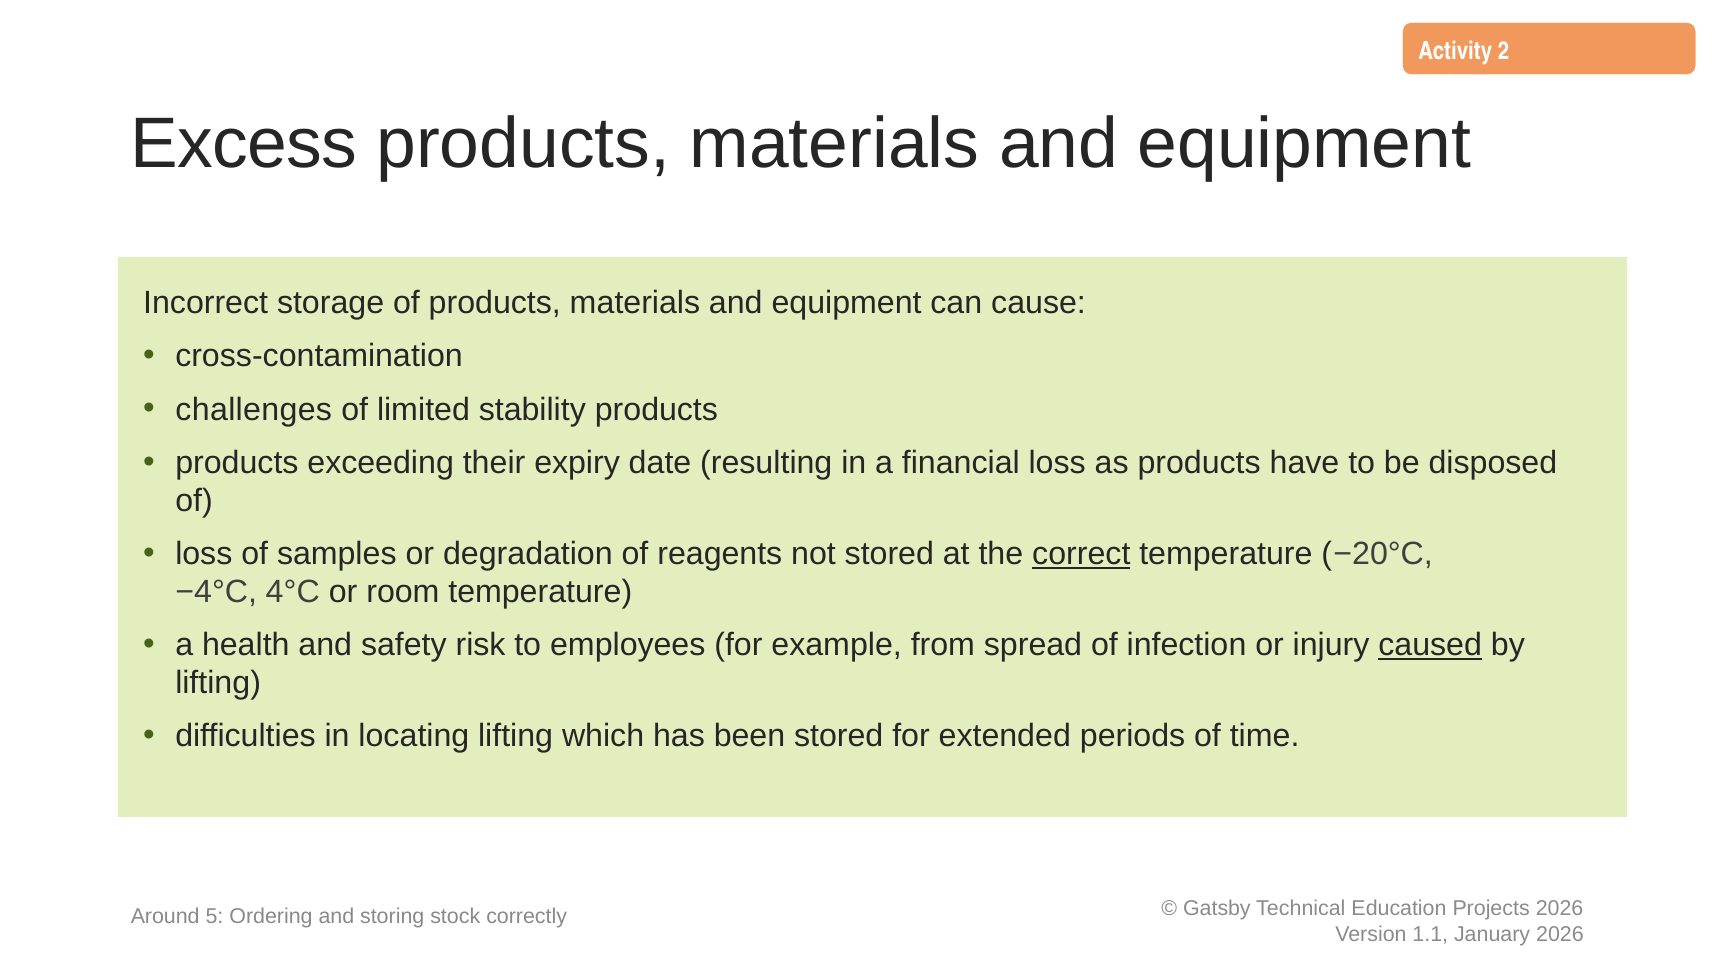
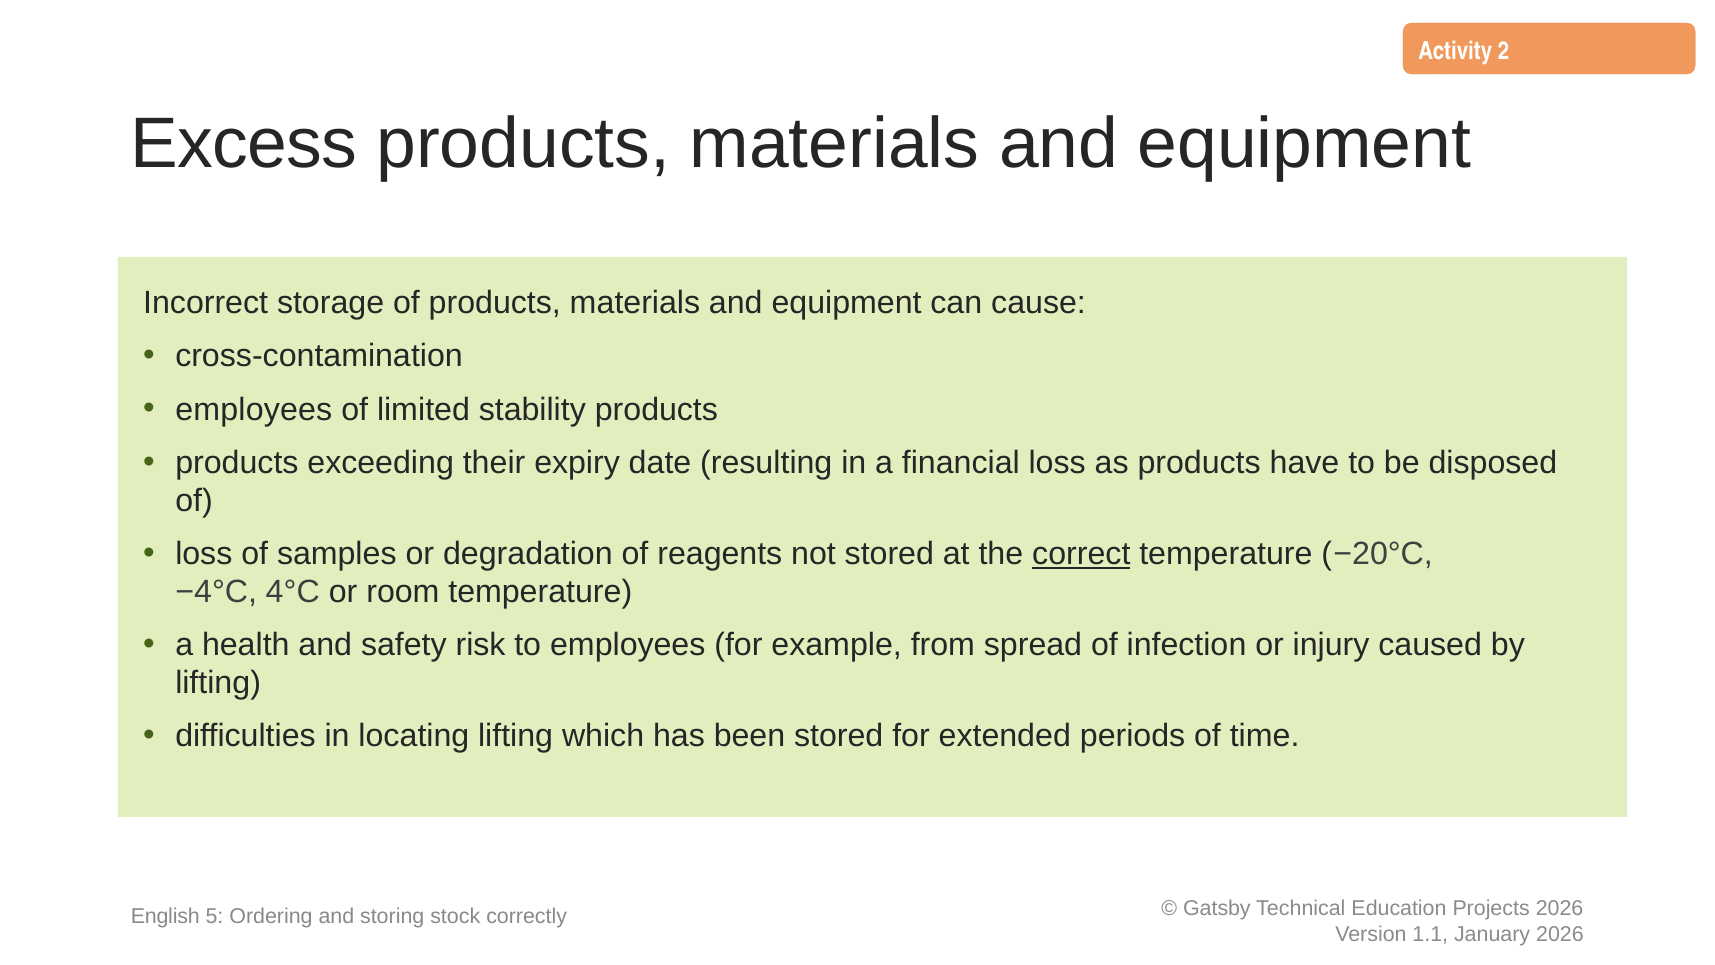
challenges at (254, 410): challenges -> employees
caused underline: present -> none
Around: Around -> English
